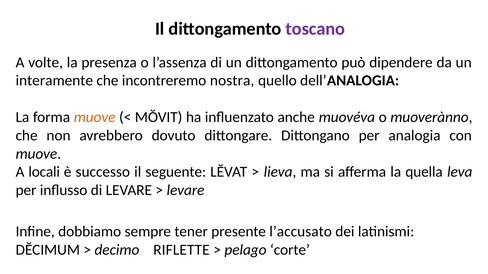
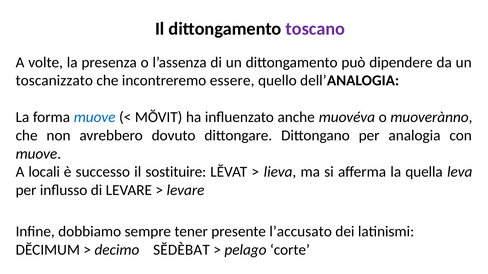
interamente: interamente -> toscanizzato
nostra: nostra -> essere
muove at (95, 117) colour: orange -> blue
seguente: seguente -> sostituire
RIFLETTE: RIFLETTE -> SĔDÈBAT
